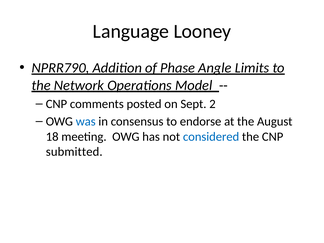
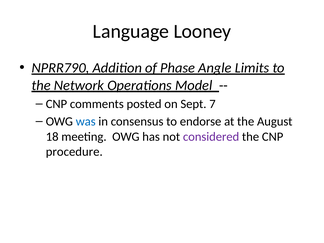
2: 2 -> 7
considered colour: blue -> purple
submitted: submitted -> procedure
